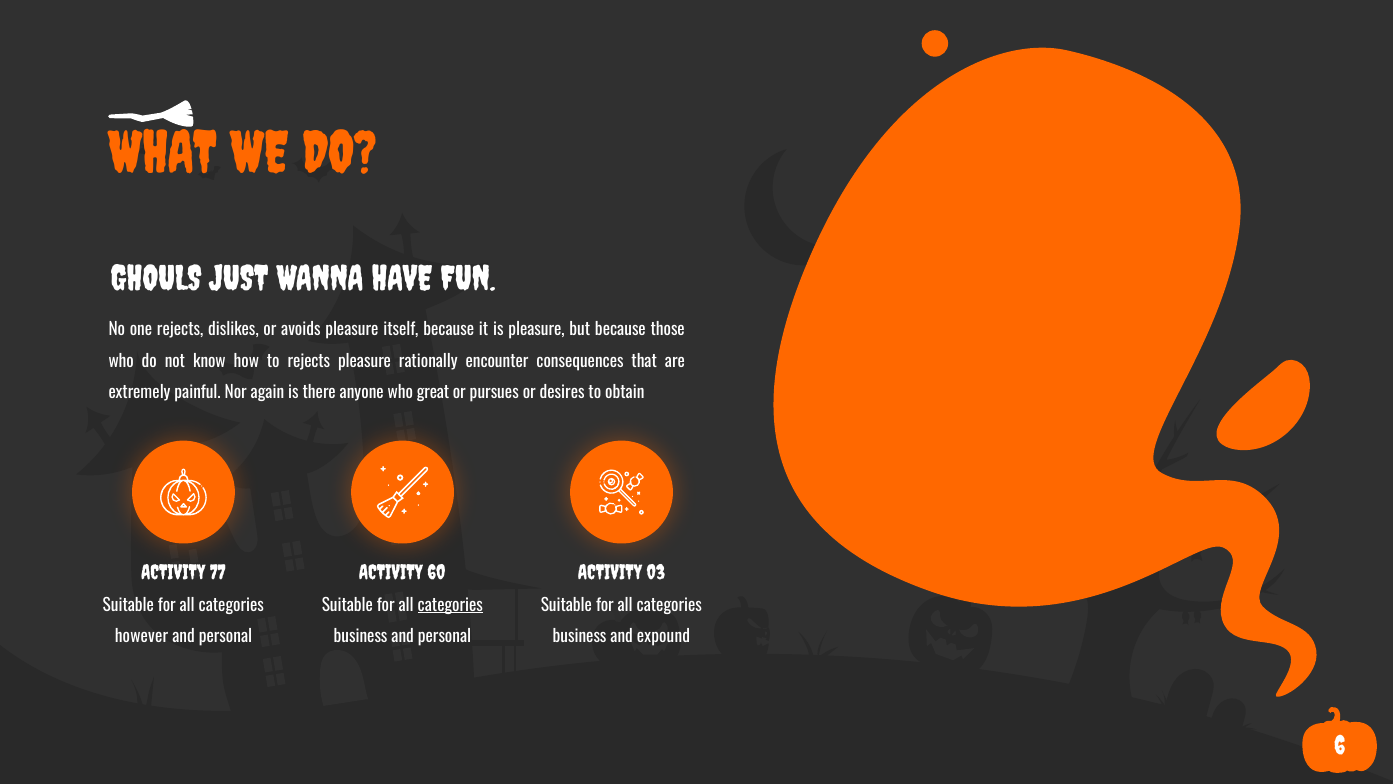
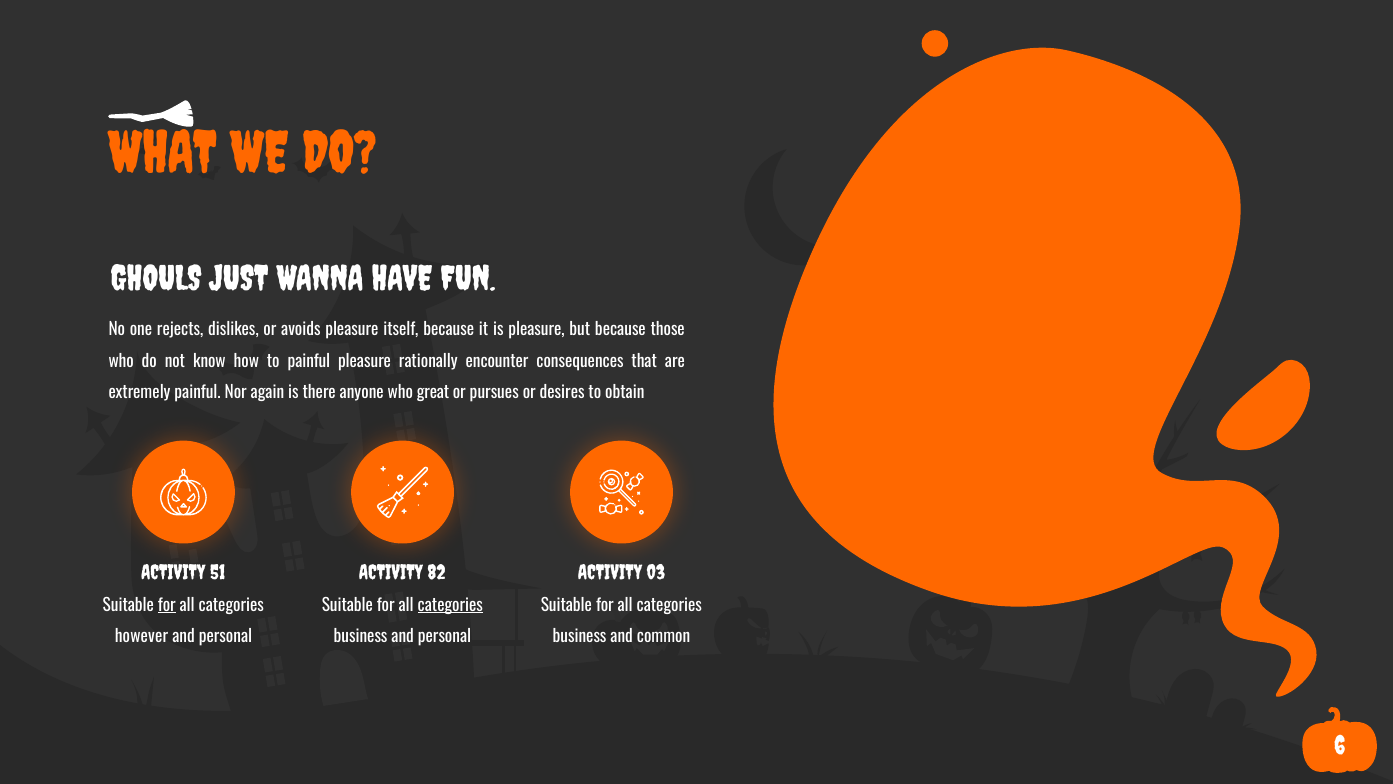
to rejects: rejects -> painful
77: 77 -> 51
60: 60 -> 82
for at (167, 605) underline: none -> present
expound: expound -> common
